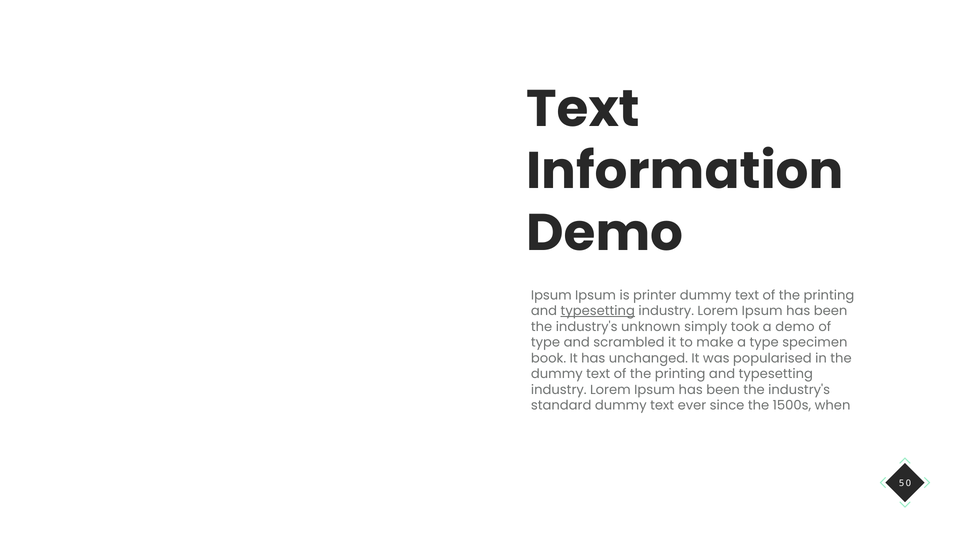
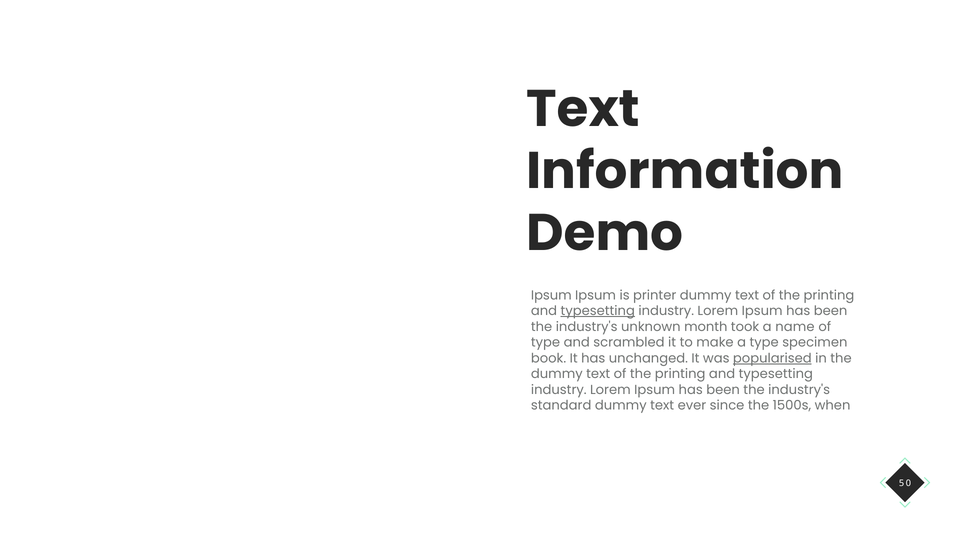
simply: simply -> month
a demo: demo -> name
popularised underline: none -> present
